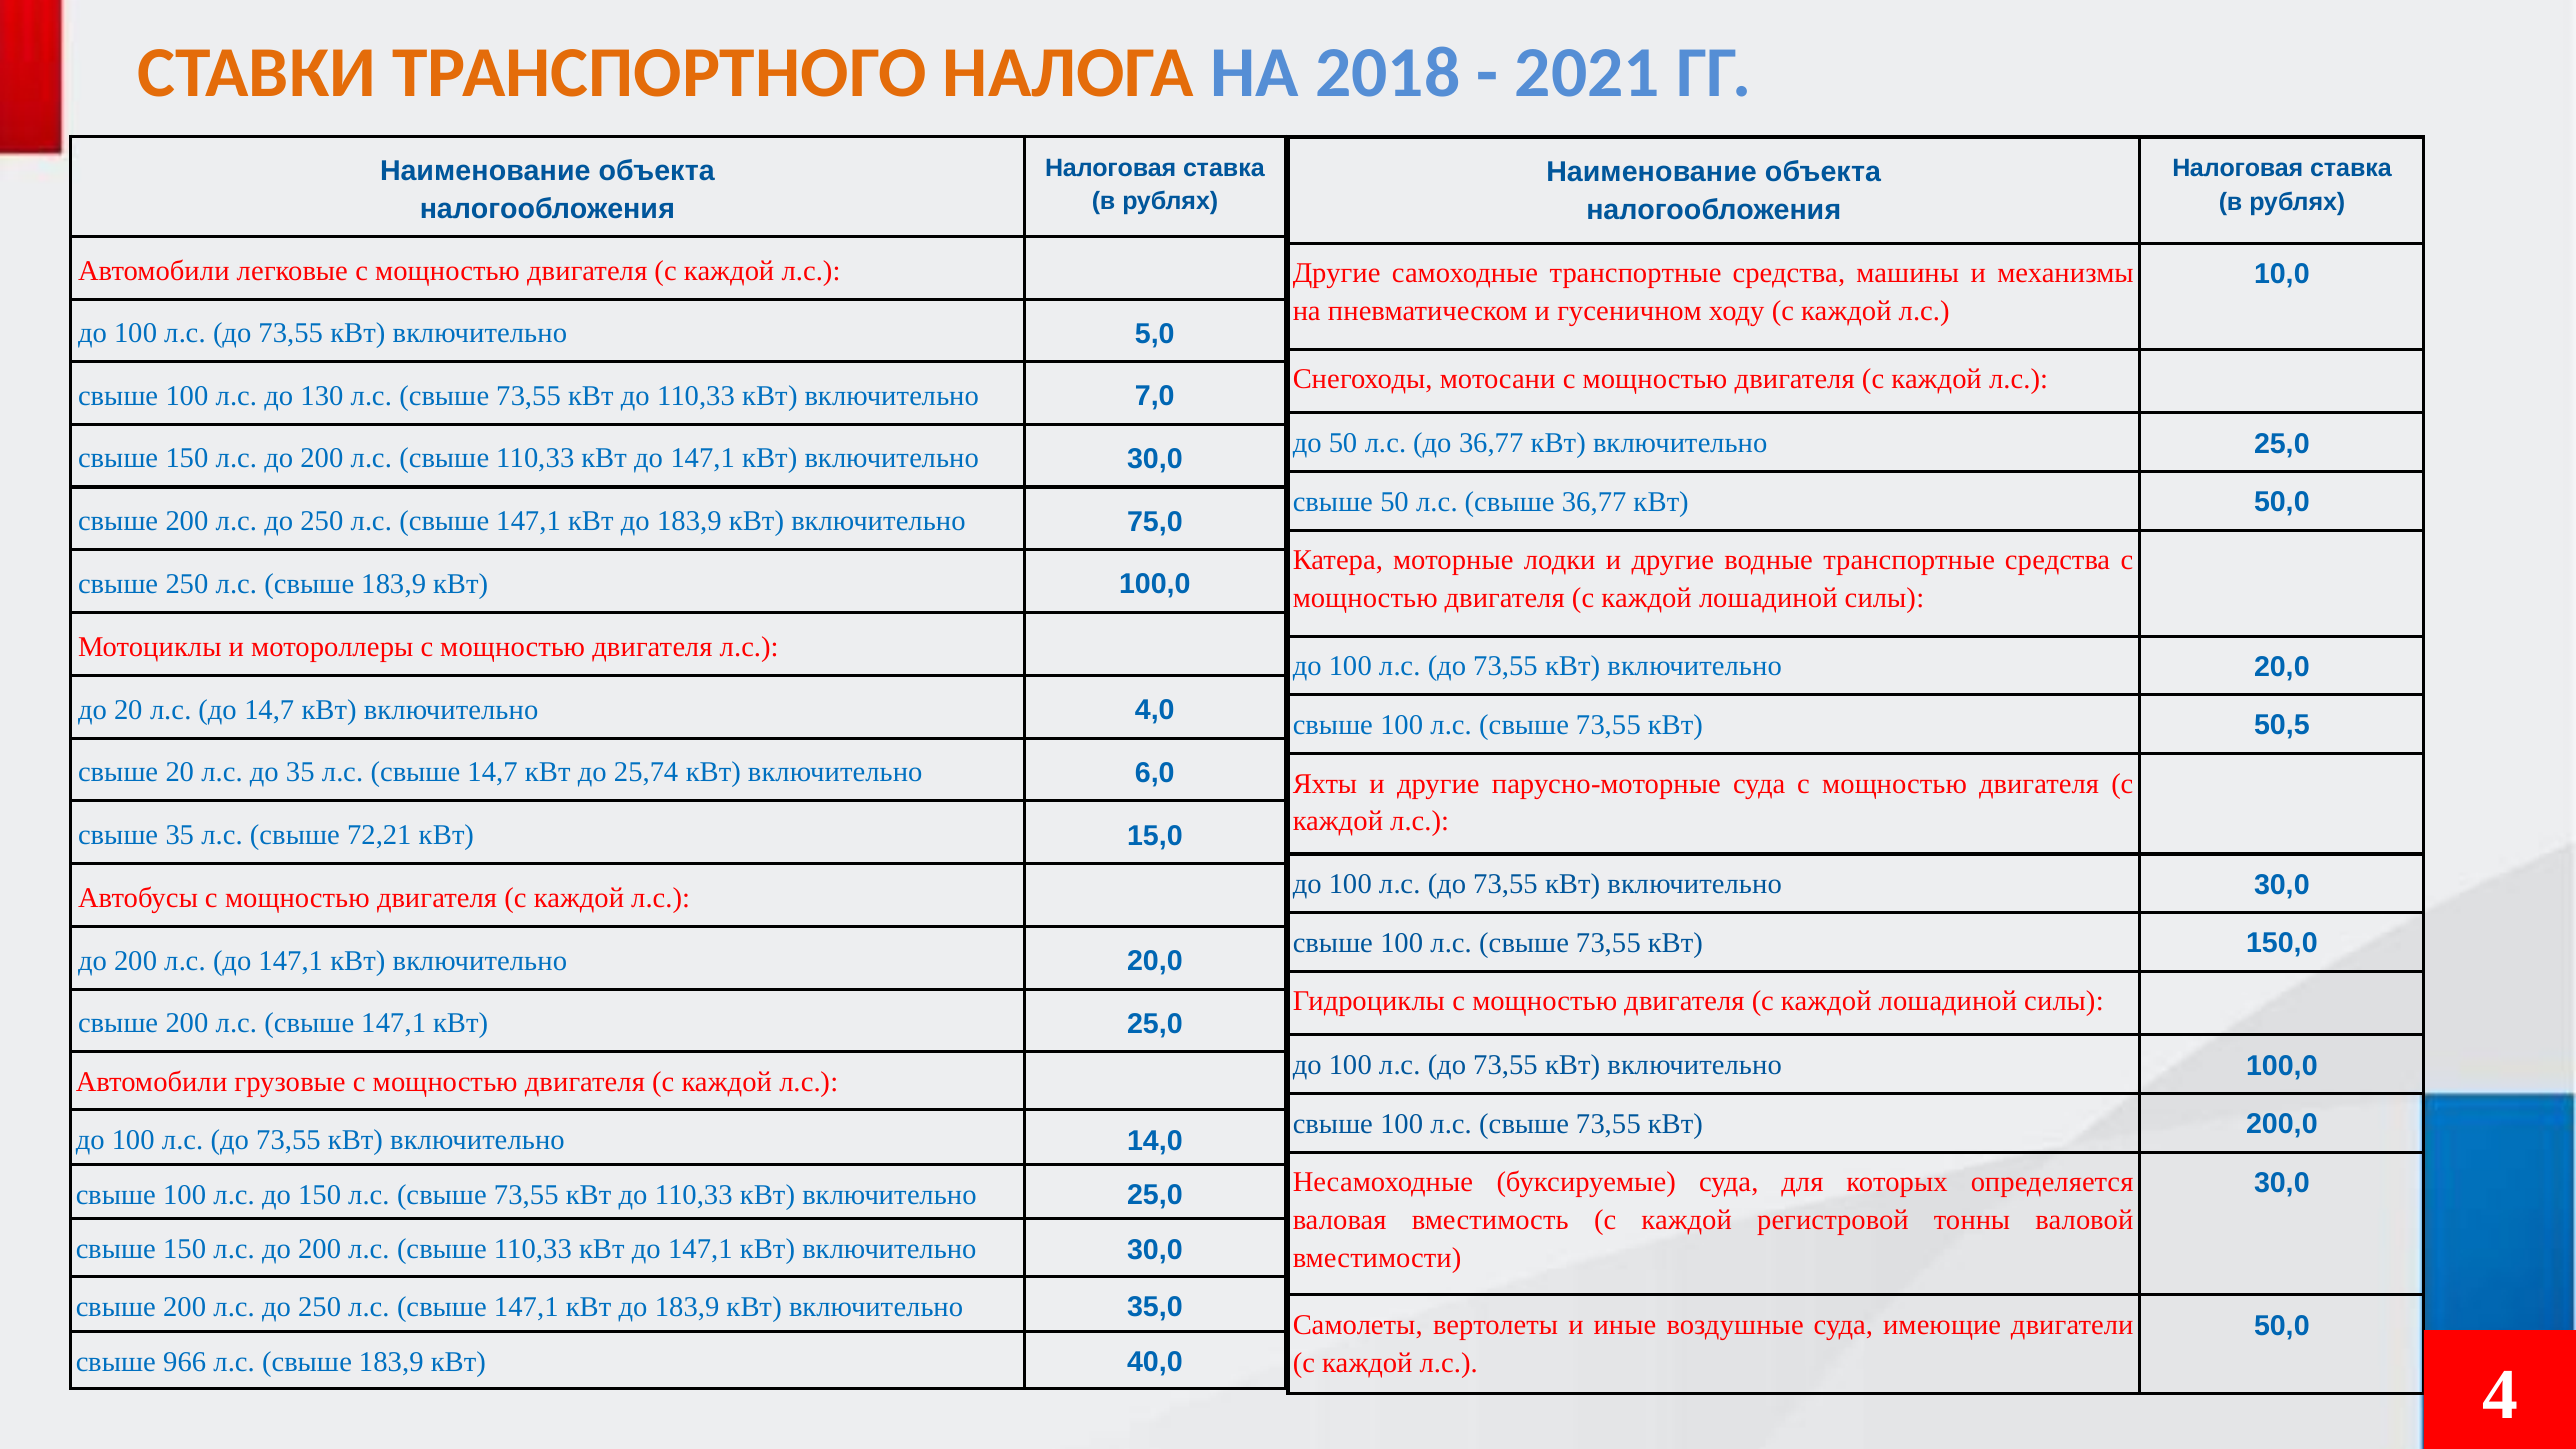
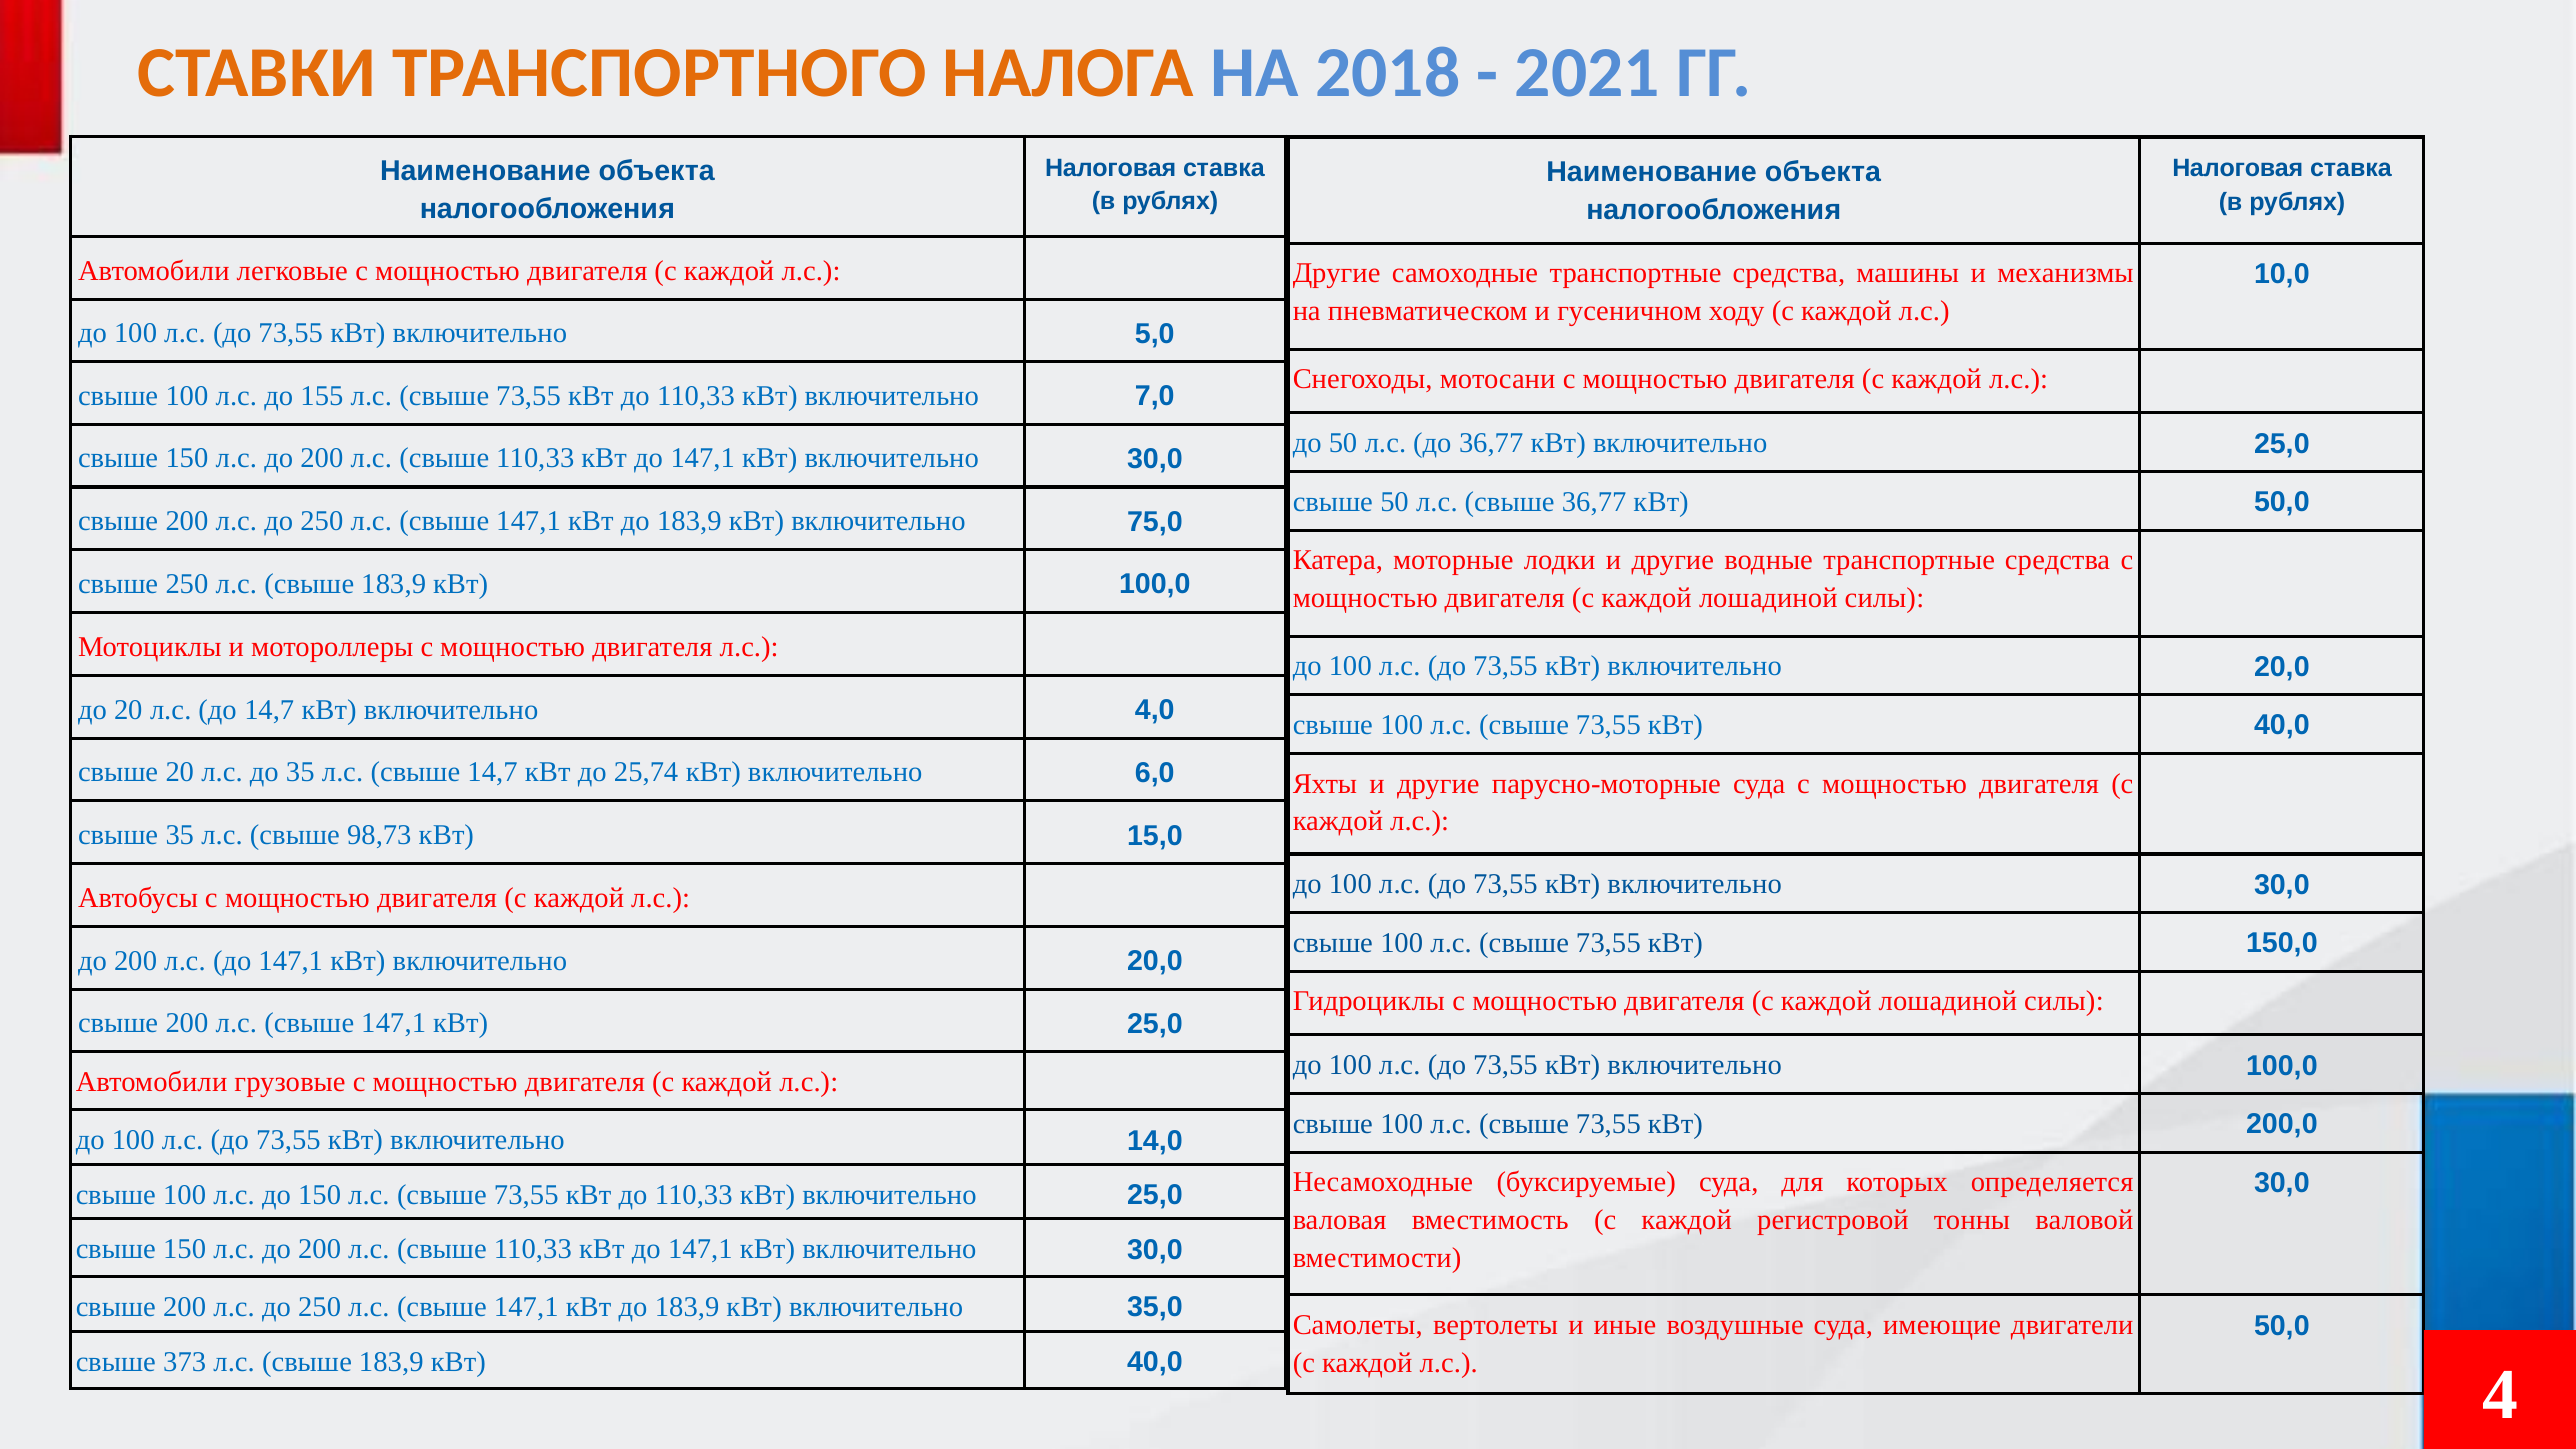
130: 130 -> 155
73,55 кВт 50,5: 50,5 -> 40,0
72,21: 72,21 -> 98,73
966: 966 -> 373
